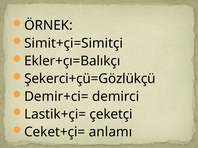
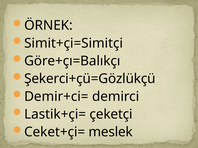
Ekler+çı=Balıkçı: Ekler+çı=Balıkçı -> Göre+çı=Balıkçı
anlamı: anlamı -> meslek
